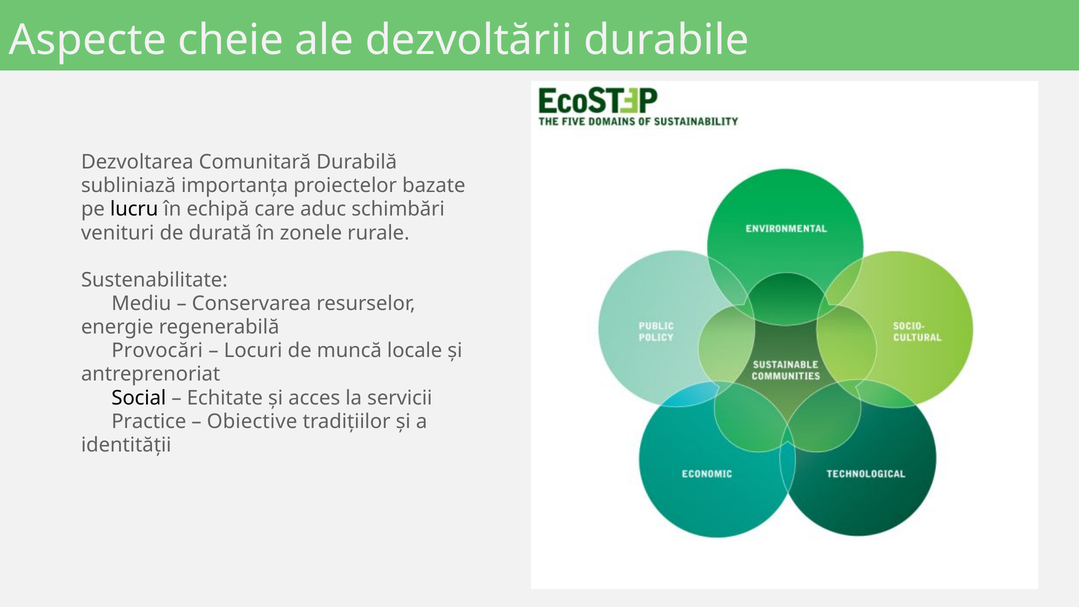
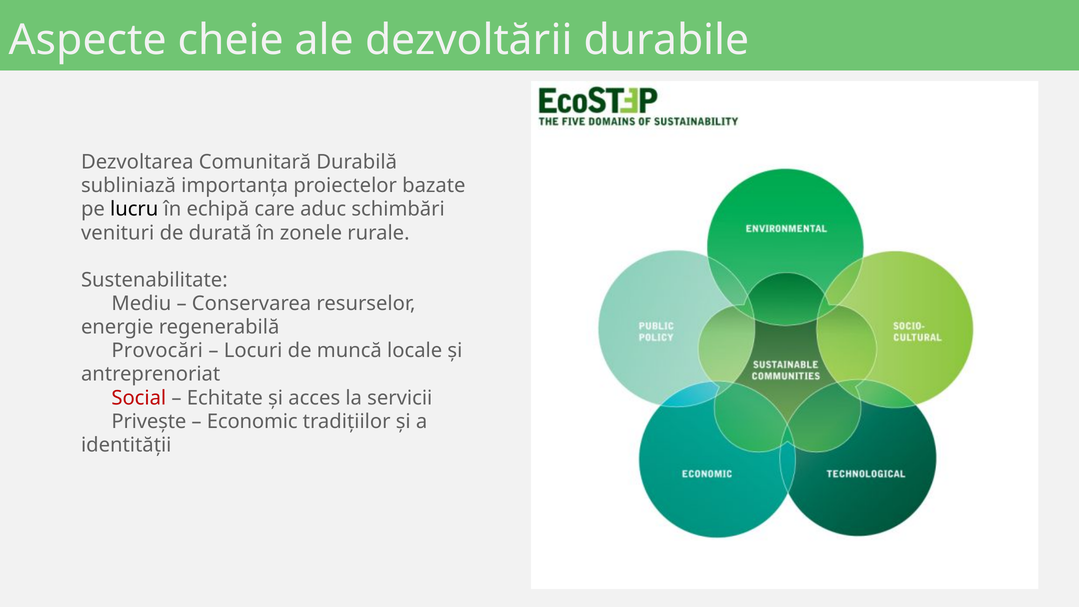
Social colour: black -> red
Practice: Practice -> Privește
Obiective: Obiective -> Economic
